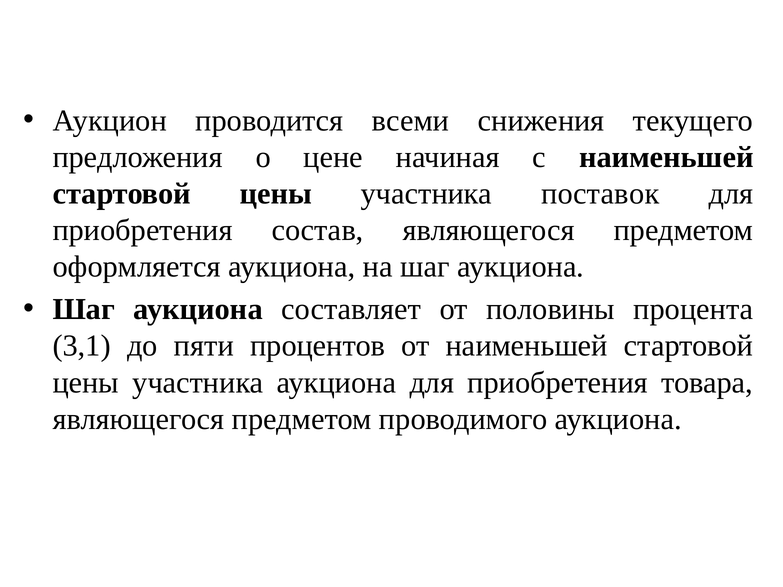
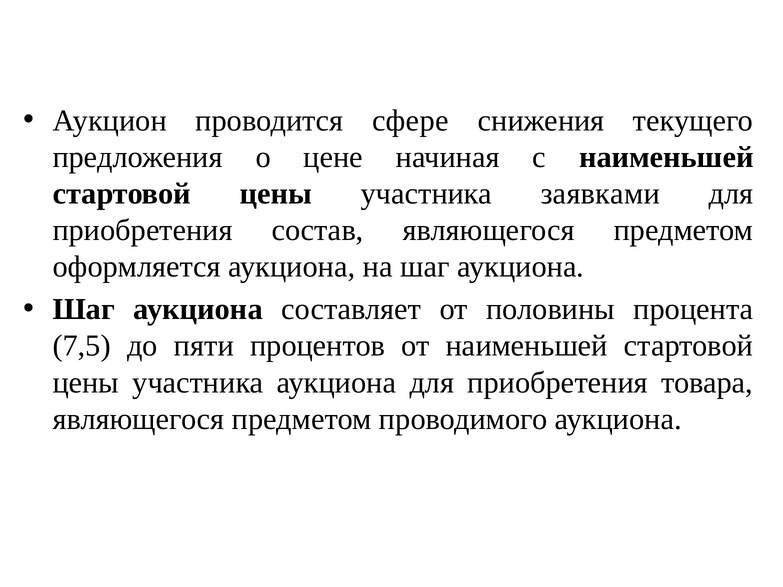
всеми: всеми -> сфере
поставок: поставок -> заявками
3,1: 3,1 -> 7,5
